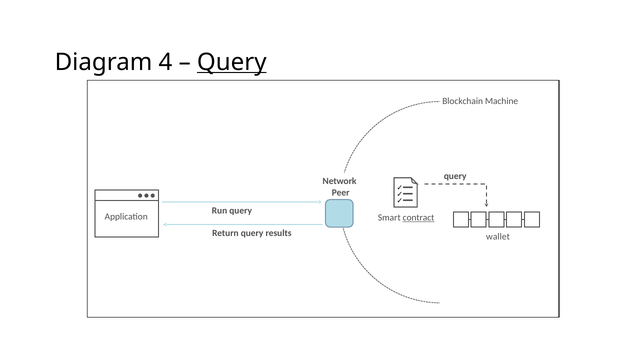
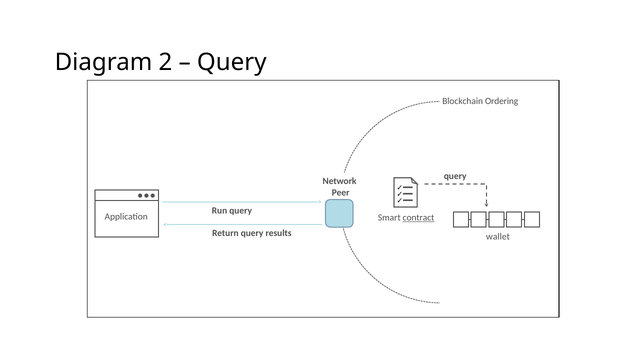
4: 4 -> 2
Query at (232, 62) underline: present -> none
Machine: Machine -> Ordering
